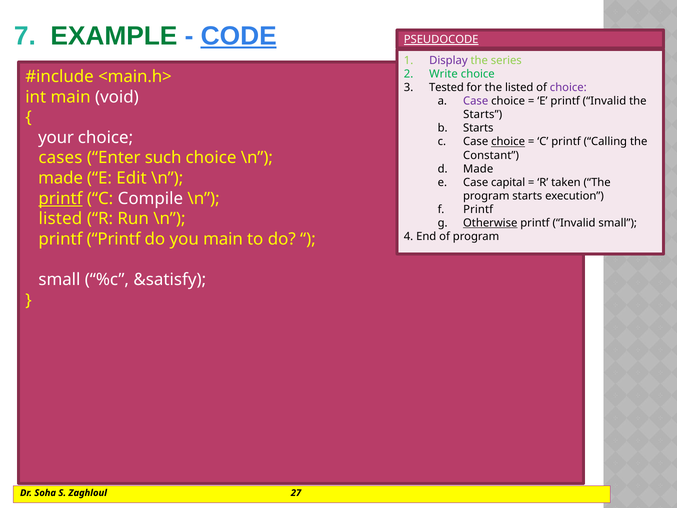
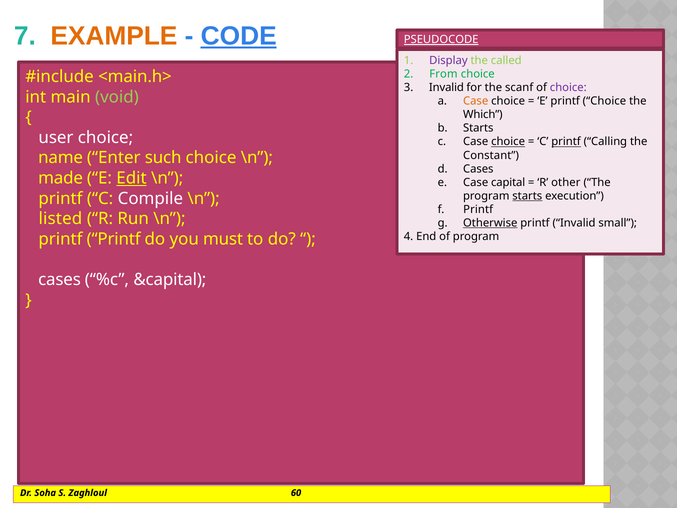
EXAMPLE colour: green -> orange
series: series -> called
Write: Write -> From
Tested at (446, 88): Tested -> Invalid
the listed: listed -> scanf
void colour: white -> light green
Case at (476, 101) colour: purple -> orange
E printf Invalid: Invalid -> Choice
Starts at (483, 115): Starts -> Which
your: your -> user
printf at (566, 142) underline: none -> present
cases: cases -> name
Made at (478, 169): Made -> Cases
Edit underline: none -> present
taken: taken -> other
starts at (527, 196) underline: none -> present
printf at (60, 198) underline: present -> none
you main: main -> must
small at (59, 280): small -> cases
&satisfy: &satisfy -> &capital
27: 27 -> 60
